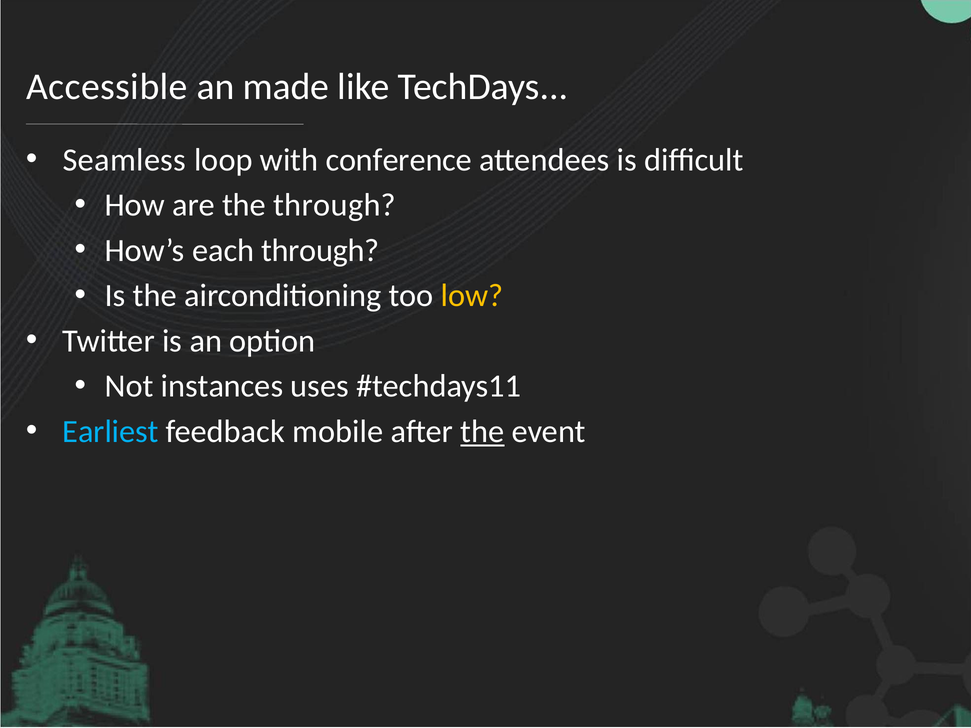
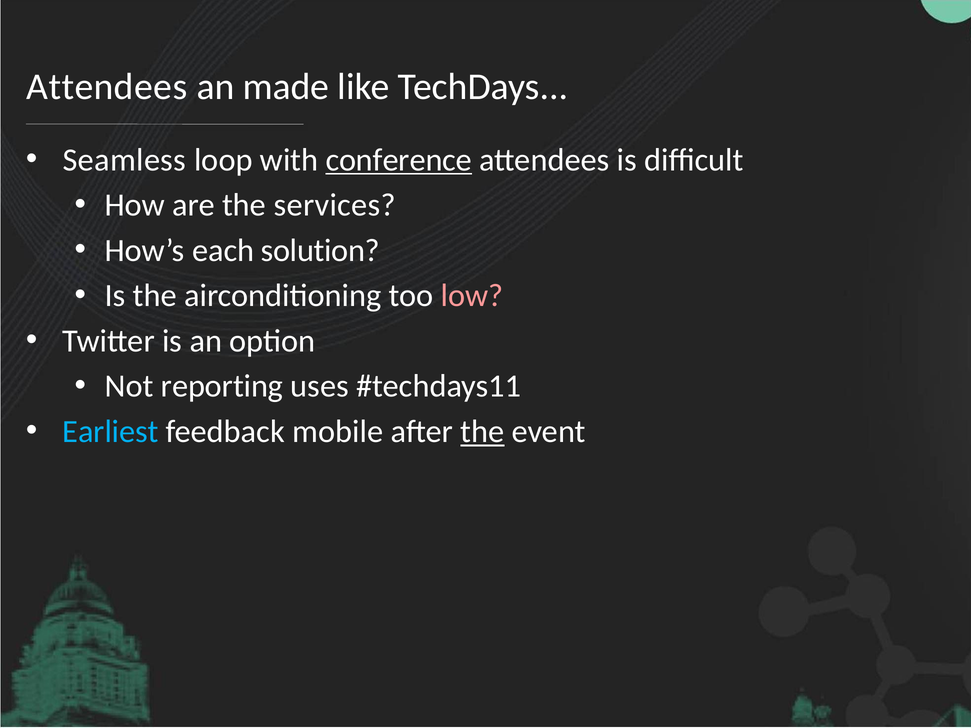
Accessible at (107, 87): Accessible -> Attendees
conference underline: none -> present
the through: through -> services
each through: through -> solution
low colour: yellow -> pink
instances: instances -> reporting
